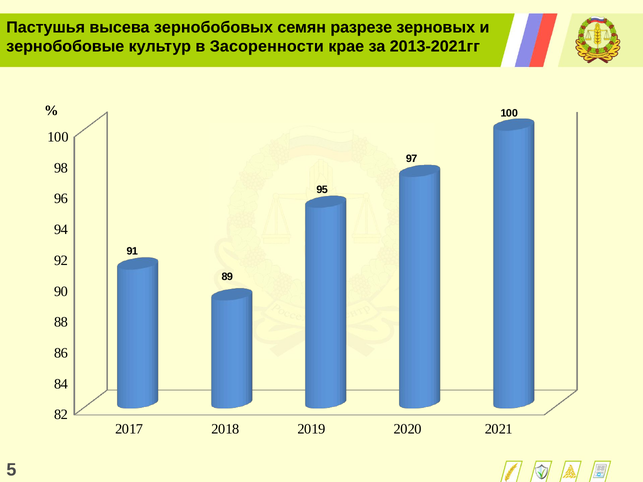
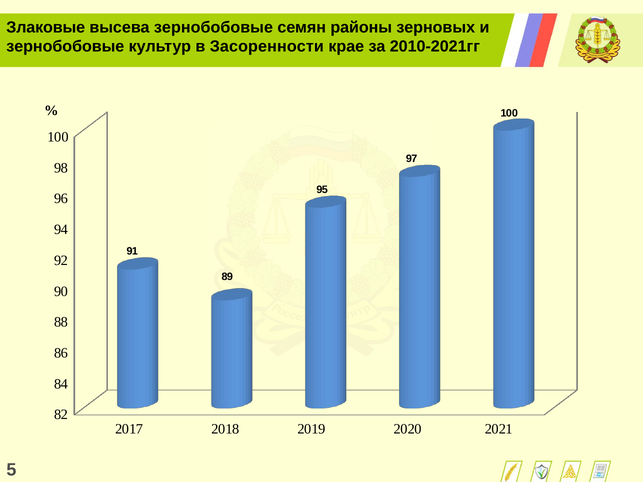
Пастушья: Пастушья -> Злаковые
высева зернобобовых: зернобобовых -> зернобобовые
разрезе: разрезе -> районы
2013-2021гг: 2013-2021гг -> 2010-2021гг
